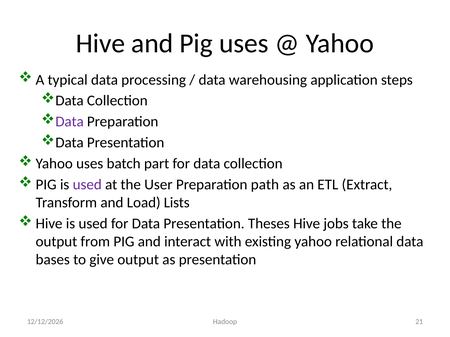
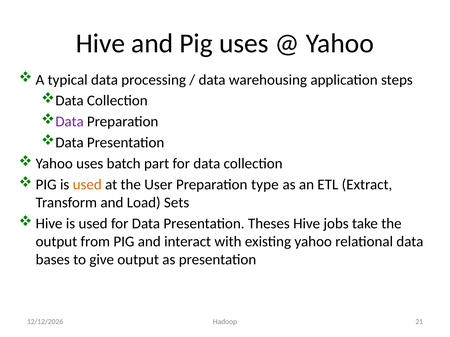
used at (87, 185) colour: purple -> orange
path: path -> type
Lists: Lists -> Sets
